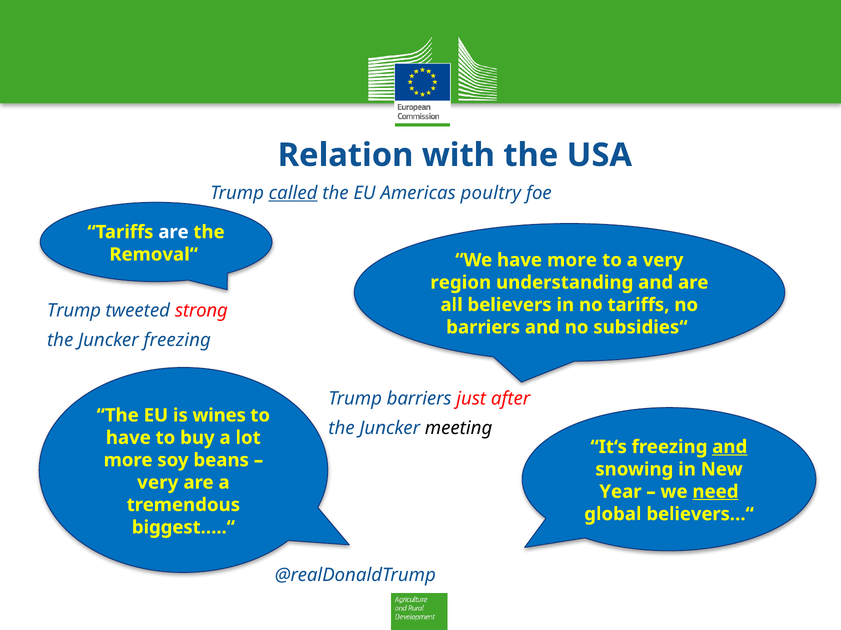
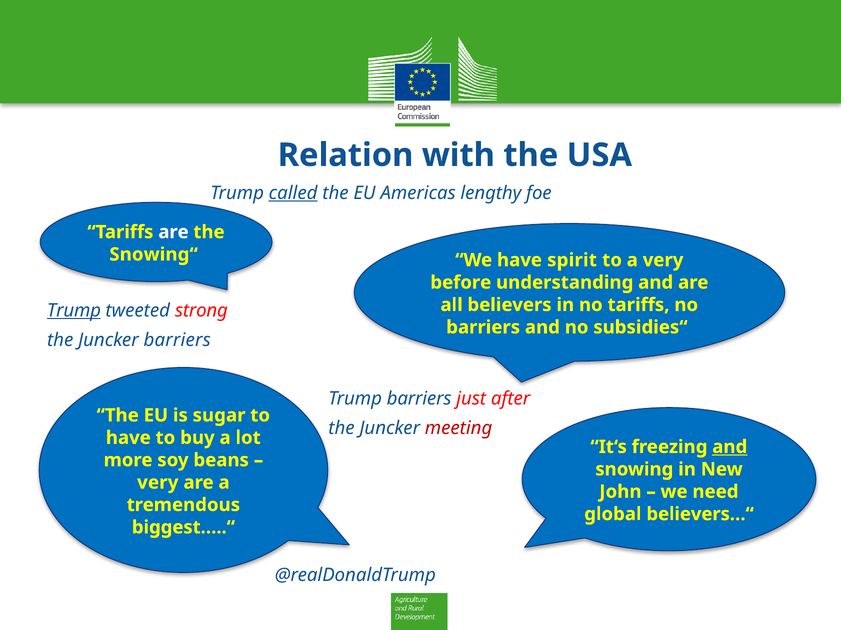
poultry: poultry -> lengthy
Removal“: Removal“ -> Snowing“
have more: more -> spirit
region: region -> before
Trump at (74, 311) underline: none -> present
Juncker freezing: freezing -> barriers
wines: wines -> sugar
meeting colour: black -> red
Year: Year -> John
need underline: present -> none
